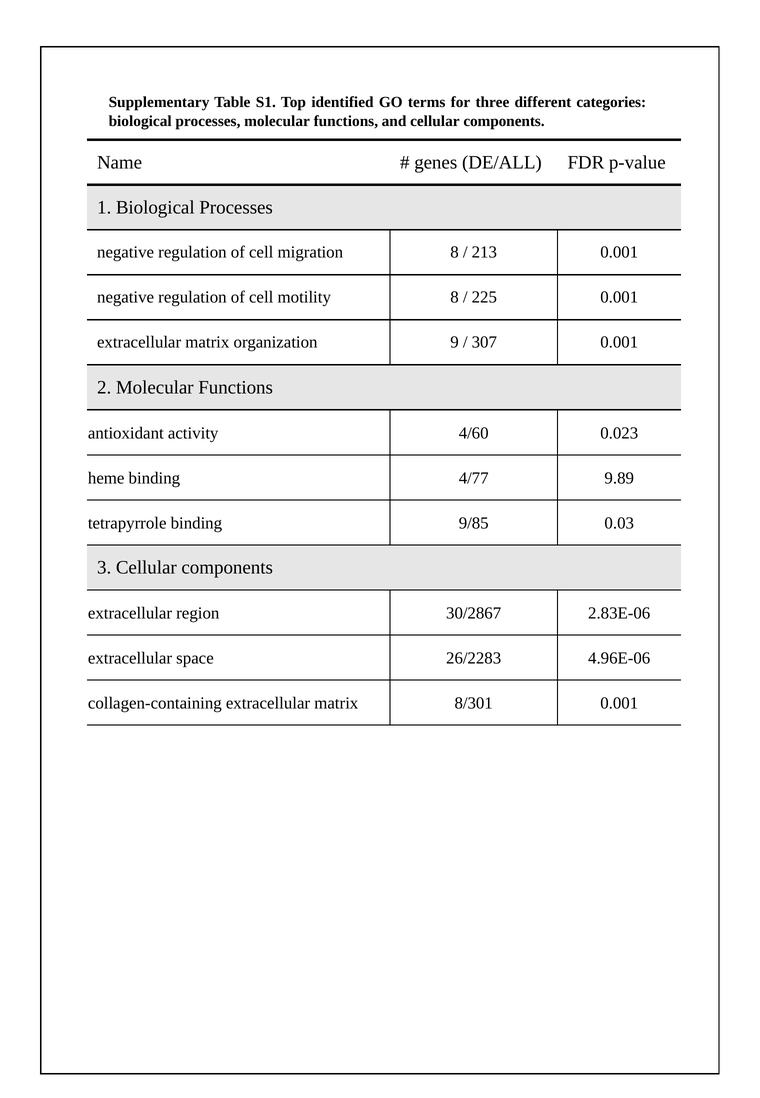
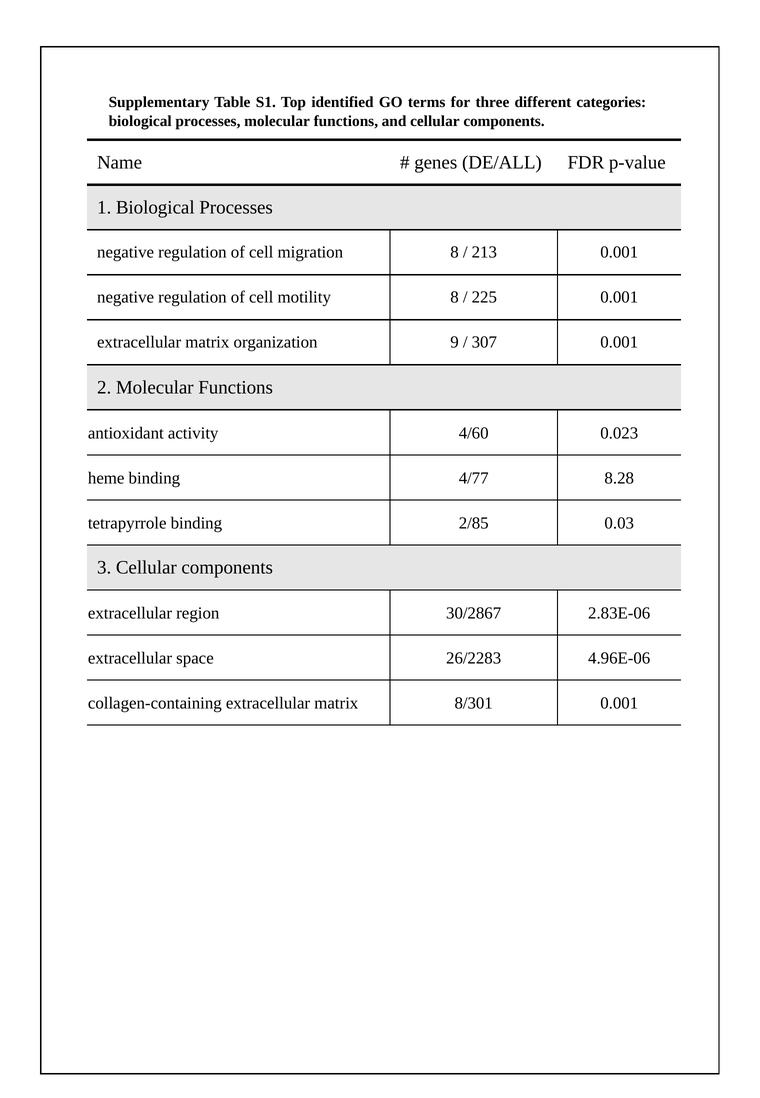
9.89: 9.89 -> 8.28
9/85: 9/85 -> 2/85
